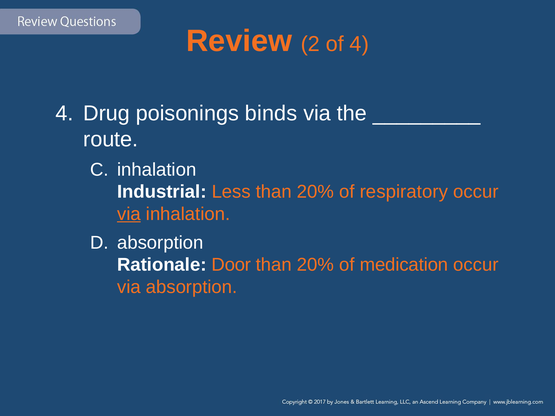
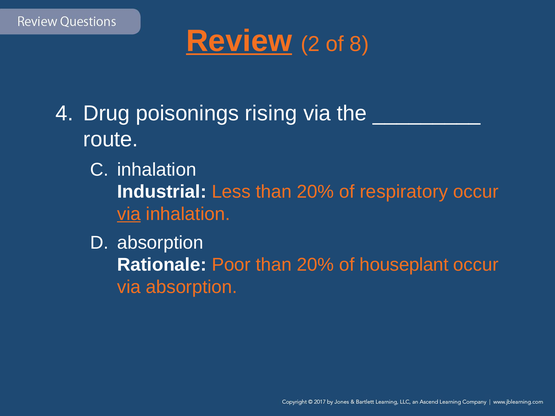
Review underline: none -> present
of 4: 4 -> 8
binds: binds -> rising
Door: Door -> Poor
medication: medication -> houseplant
